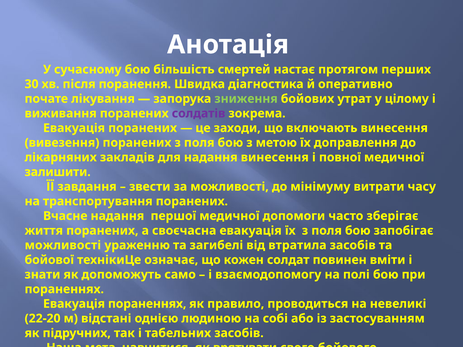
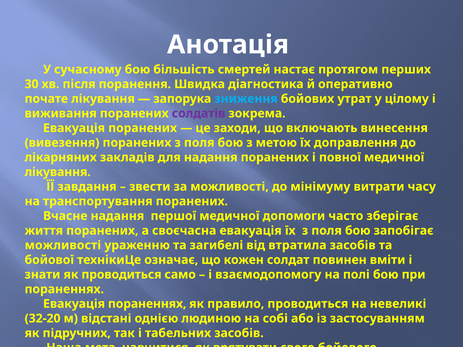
зниження colour: light green -> light blue
надання винесення: винесення -> поранених
залишити at (58, 172): залишити -> лікування
як допоможуть: допоможуть -> проводиться
22-20: 22-20 -> 32-20
